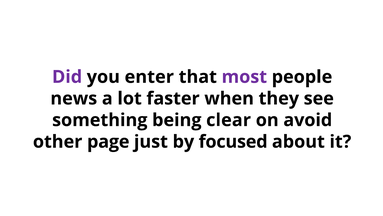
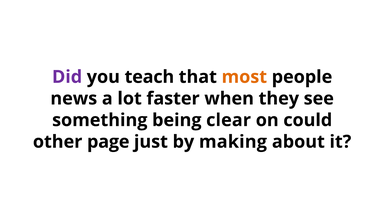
enter: enter -> teach
most colour: purple -> orange
avoid: avoid -> could
focused: focused -> making
